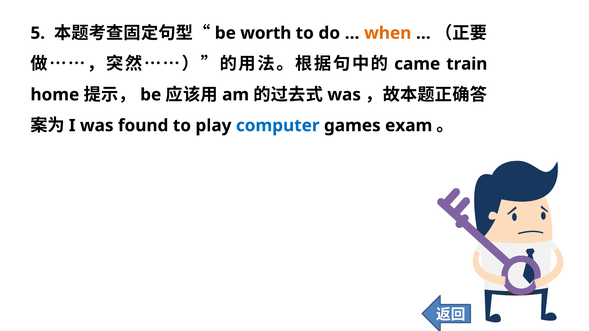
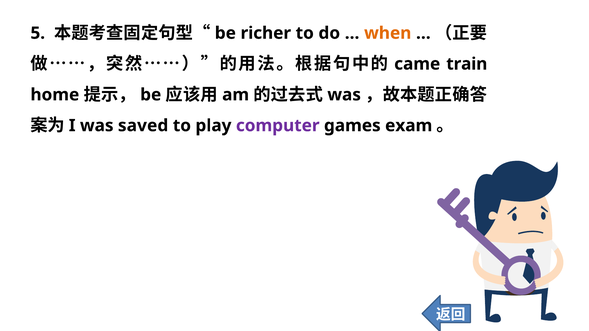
worth: worth -> richer
found: found -> saved
computer colour: blue -> purple
